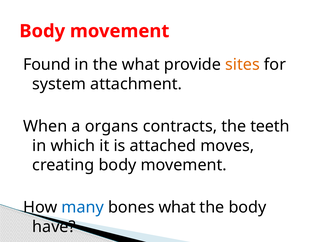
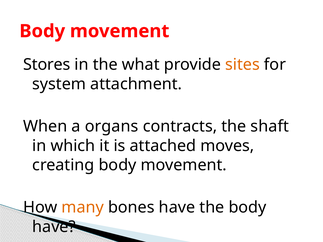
Found: Found -> Stores
teeth: teeth -> shaft
many colour: blue -> orange
bones what: what -> have
